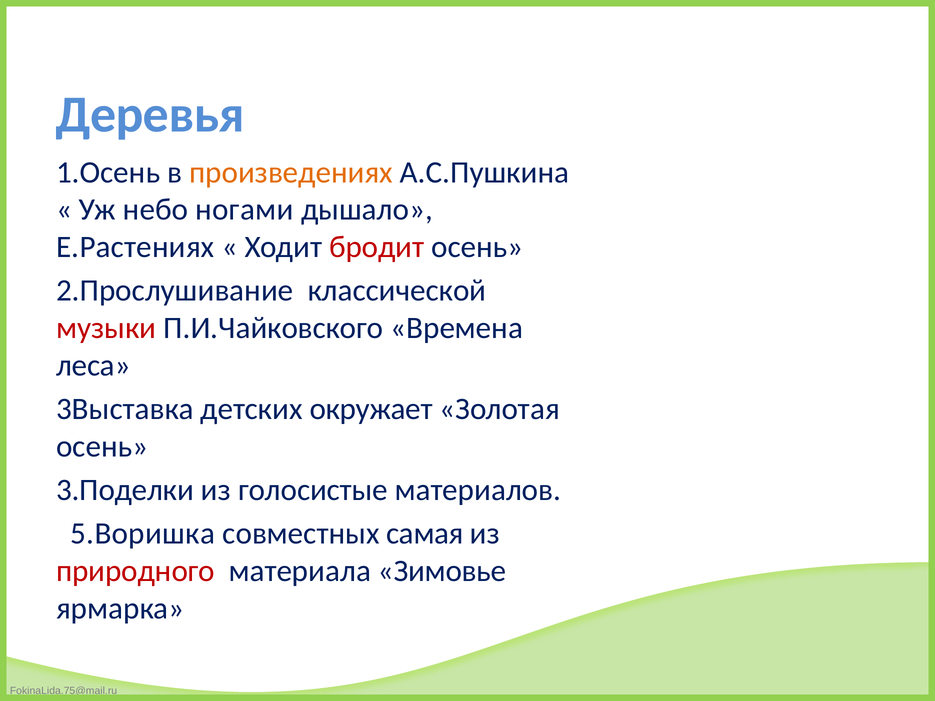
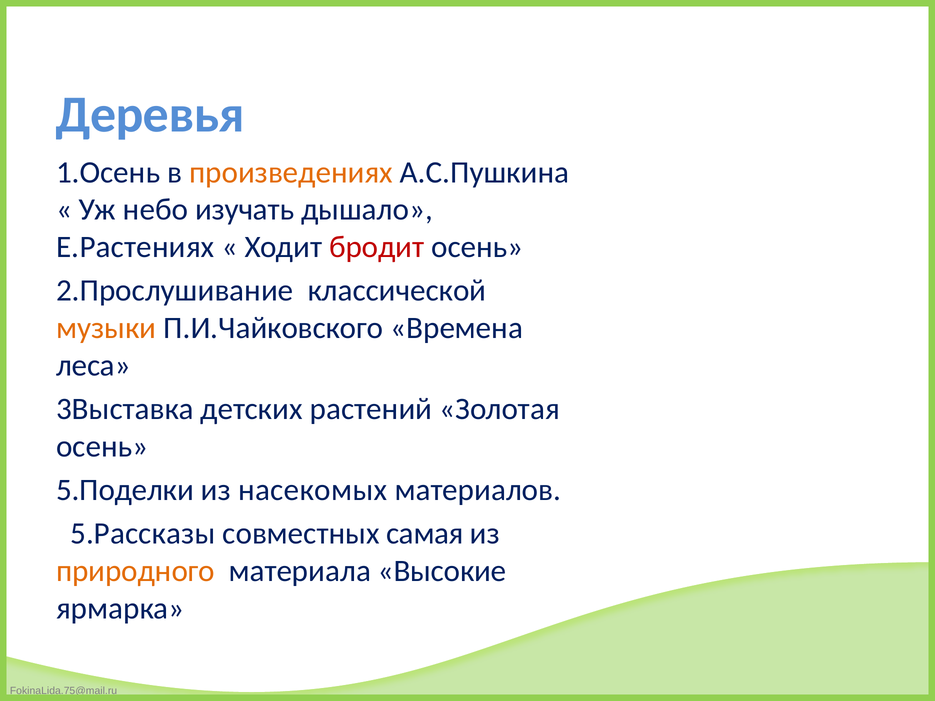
ногами: ногами -> изучать
музыки colour: red -> orange
окружает: окружает -> растений
3.Поделки: 3.Поделки -> 5.Поделки
голосистые: голосистые -> насекомых
5.Воришка: 5.Воришка -> 5.Рассказы
природного colour: red -> orange
Зимовье: Зимовье -> Высокие
